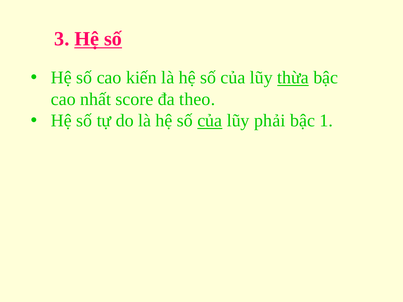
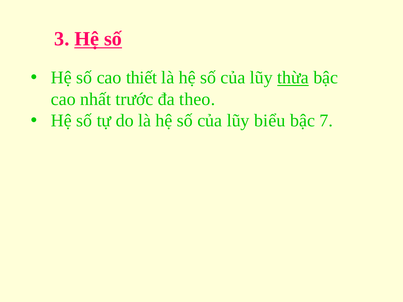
kiến: kiến -> thiết
score: score -> trước
của at (210, 121) underline: present -> none
phải: phải -> biểu
1: 1 -> 7
